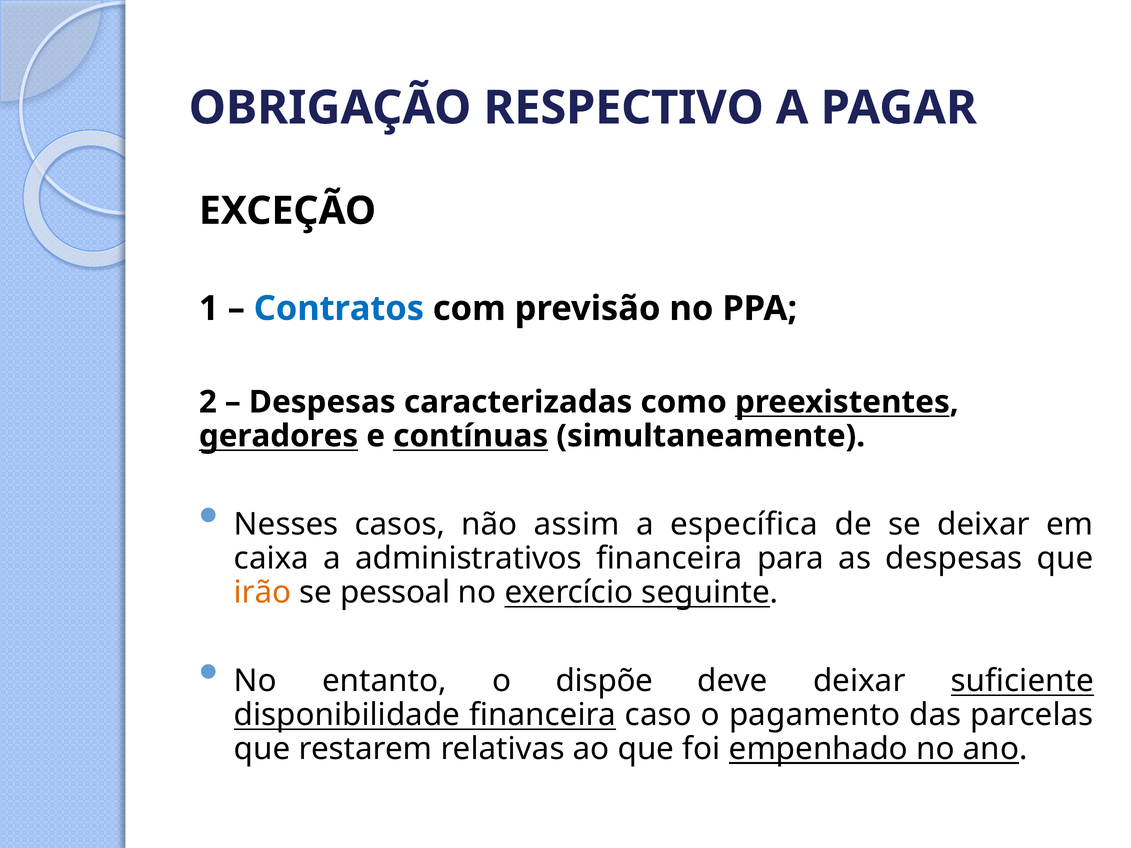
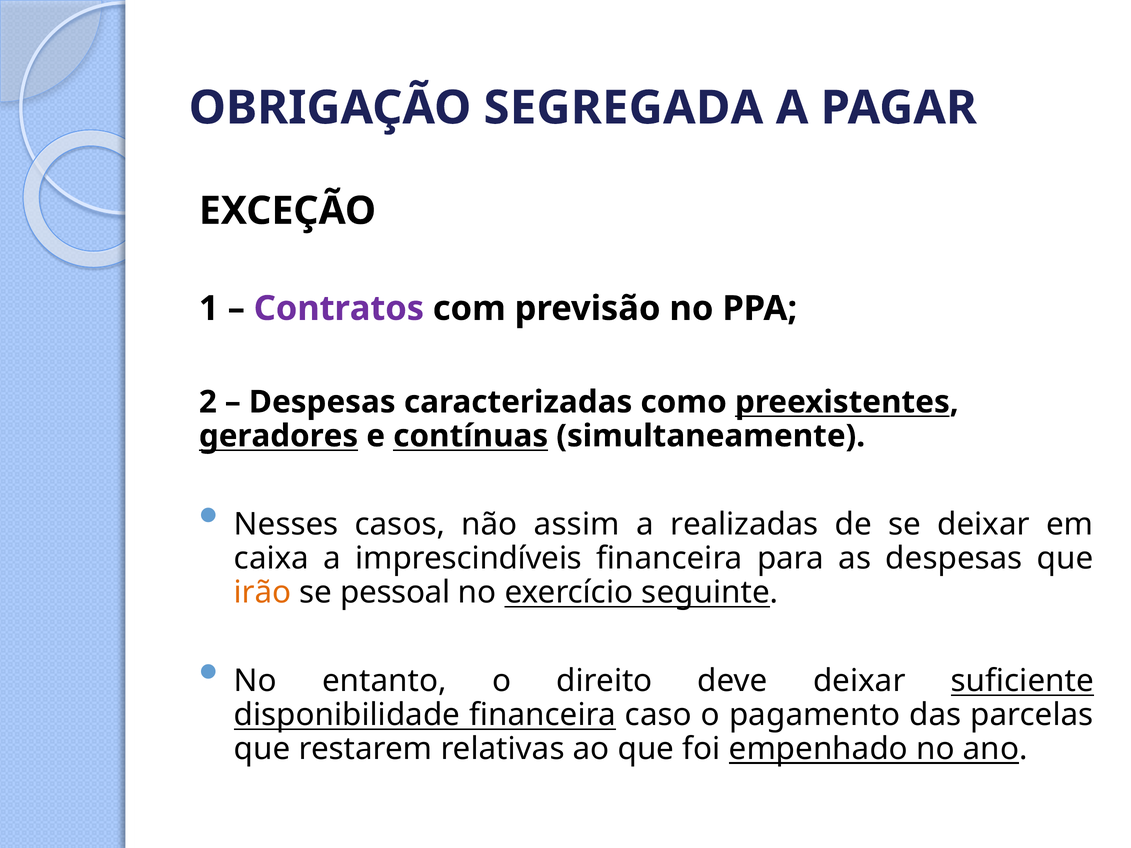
RESPECTIVO: RESPECTIVO -> SEGREGADA
Contratos colour: blue -> purple
específica: específica -> realizadas
administrativos: administrativos -> imprescindíveis
dispõe: dispõe -> direito
